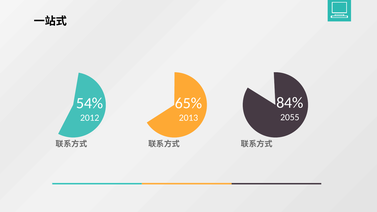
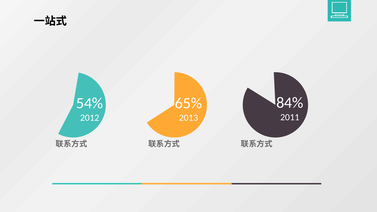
2055: 2055 -> 2011
